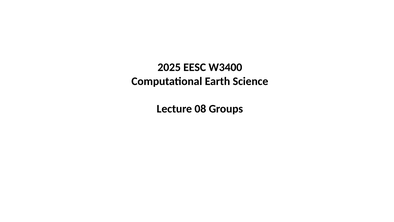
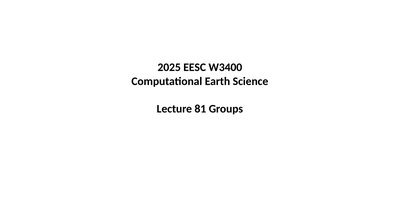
08: 08 -> 81
